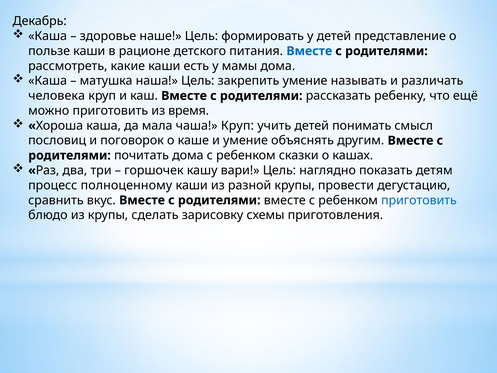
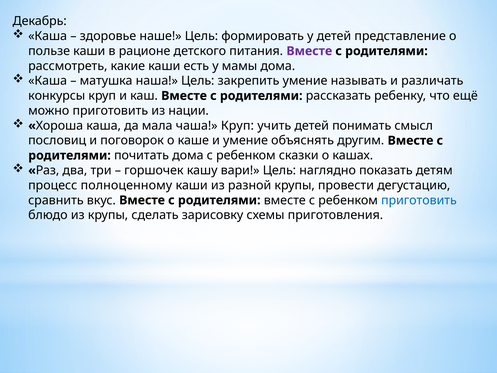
Вместе at (309, 51) colour: blue -> purple
человека: человека -> конкурсы
время: время -> нации
